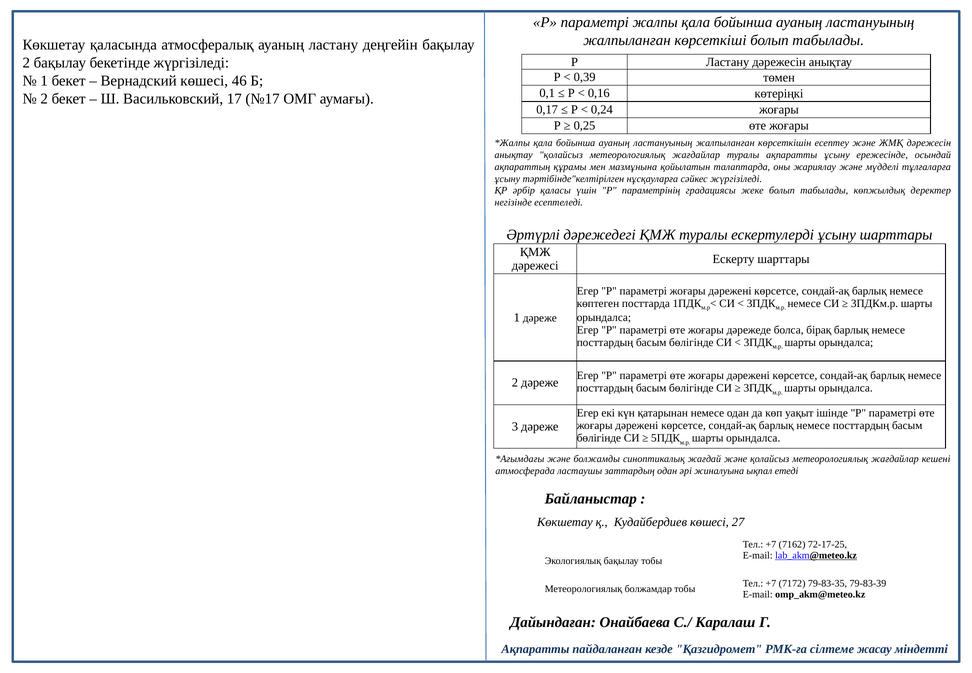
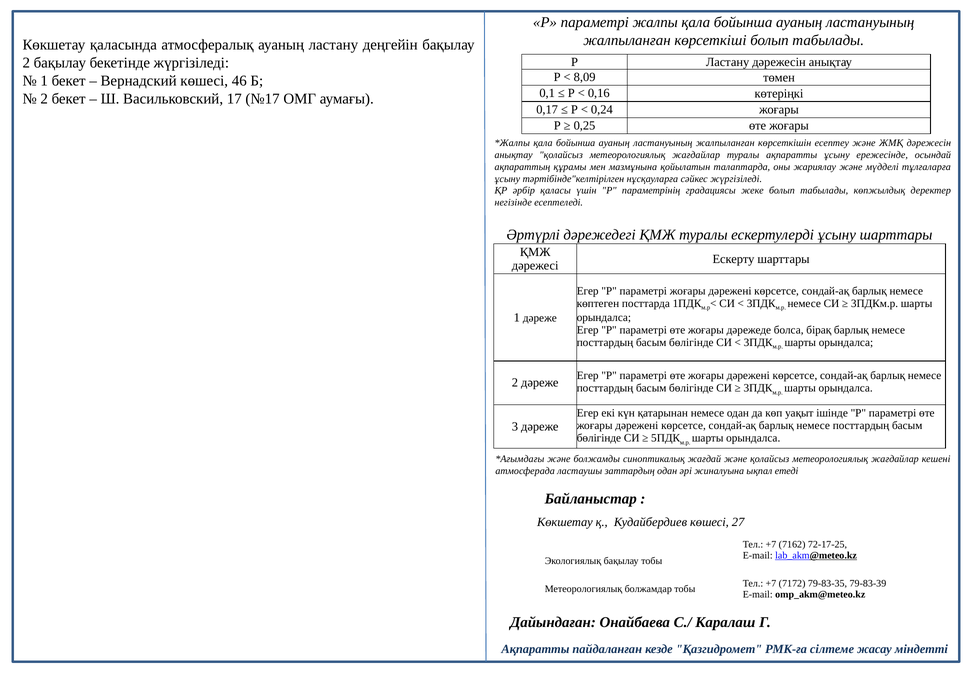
0,39: 0,39 -> 8,09
